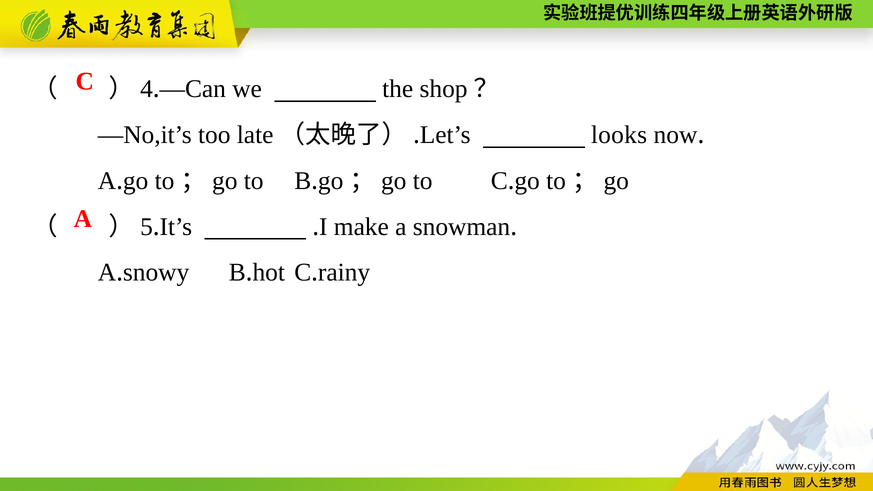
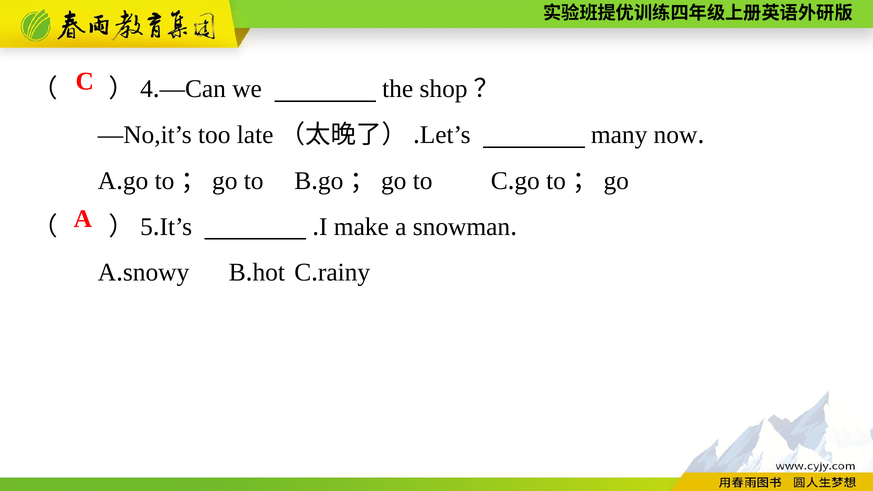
looks: looks -> many
